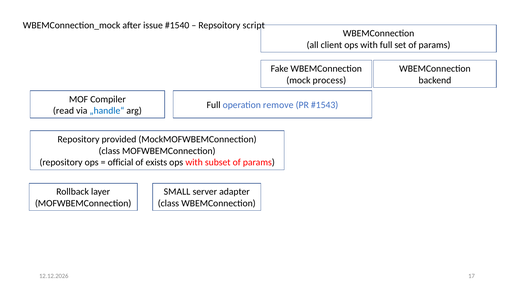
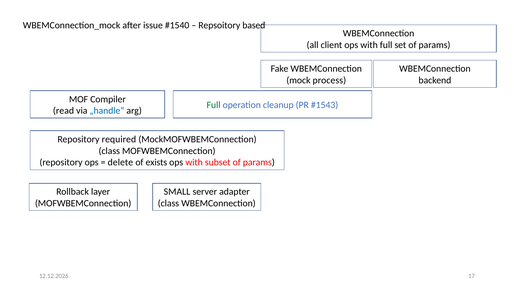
script: script -> based
Full at (214, 105) colour: black -> green
remove: remove -> cleanup
provided: provided -> required
official: official -> delete
